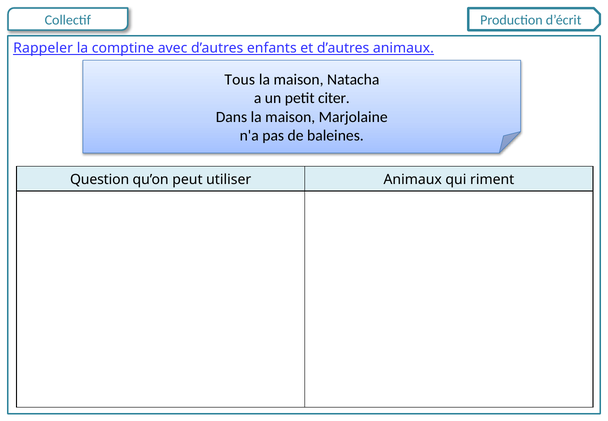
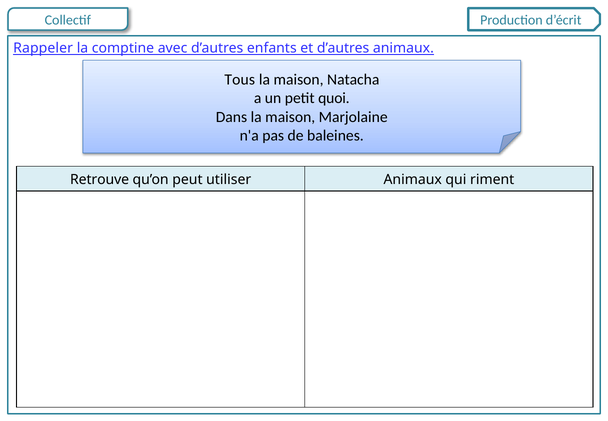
citer: citer -> quoi
Question: Question -> Retrouve
